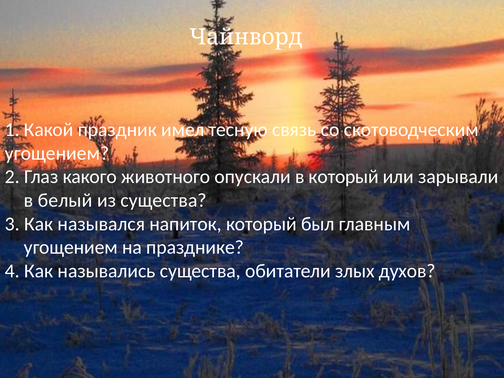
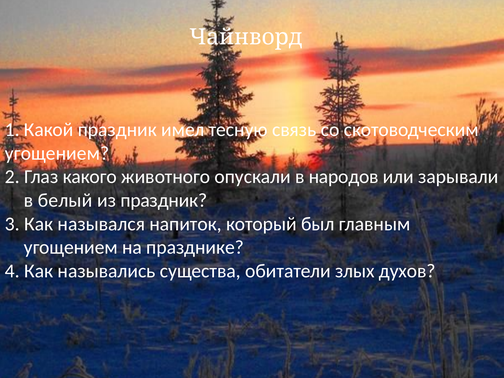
в который: который -> народов
из существа: существа -> праздник
